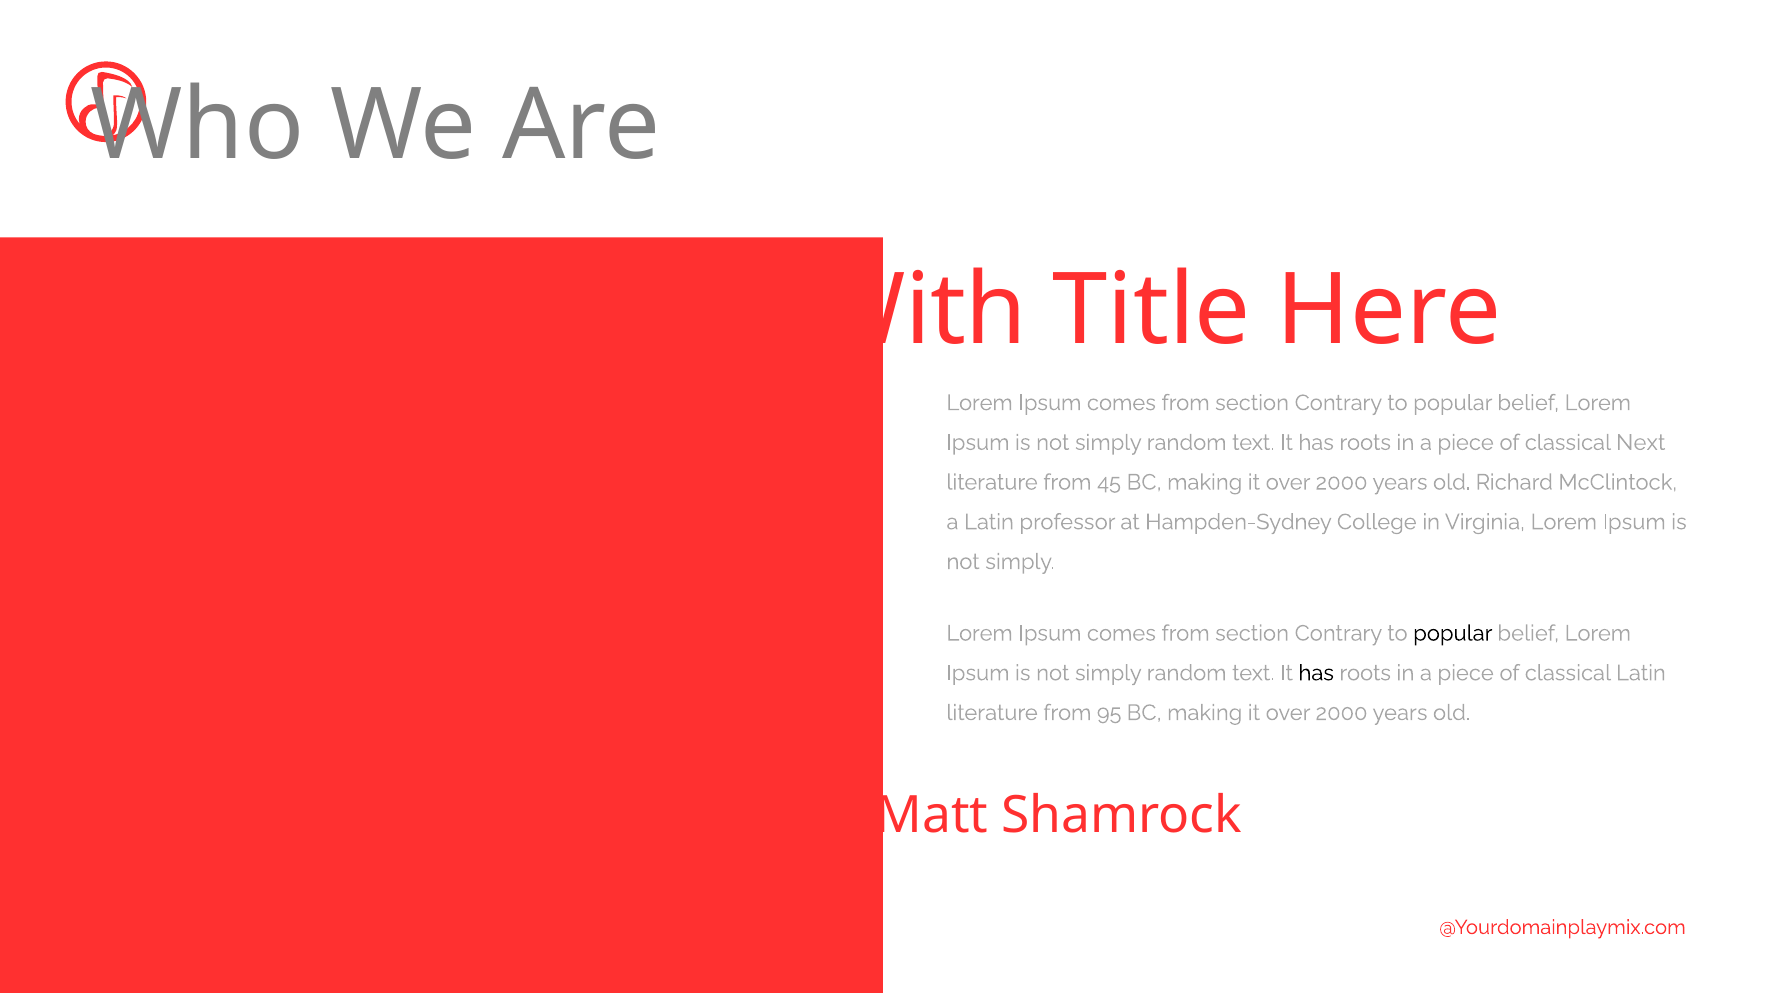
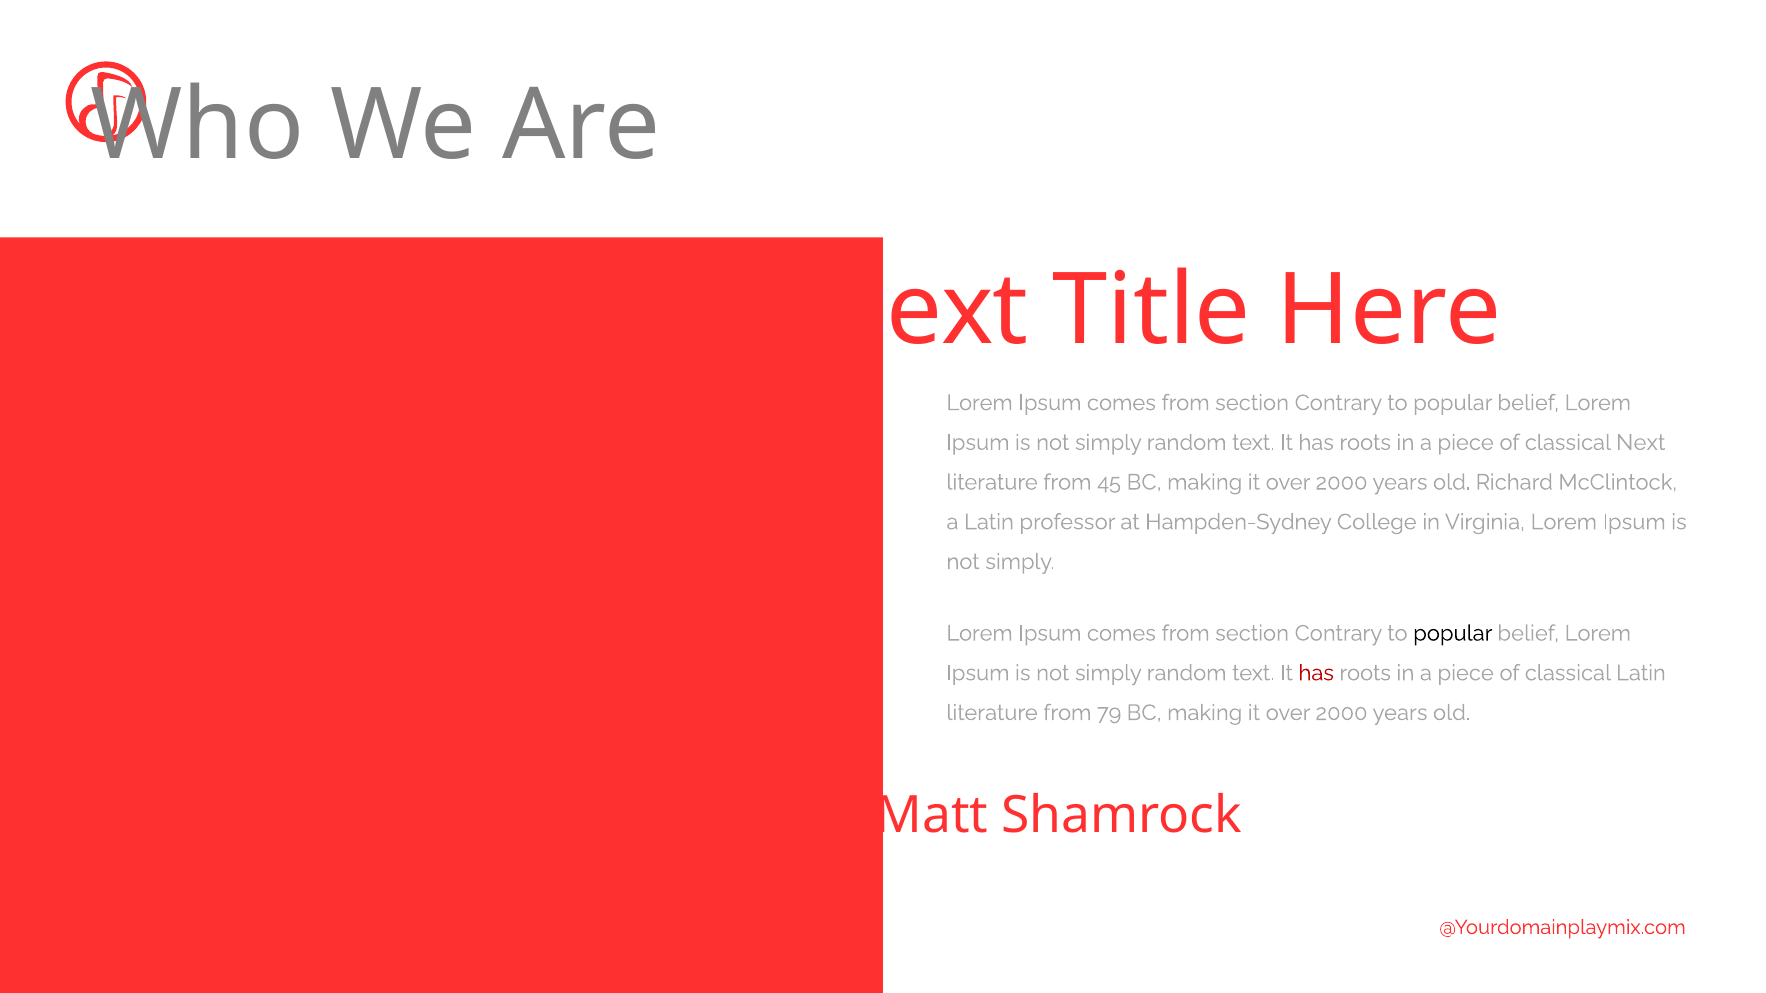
With at (920, 311): With -> Next
has at (1316, 673) colour: black -> red
95: 95 -> 79
